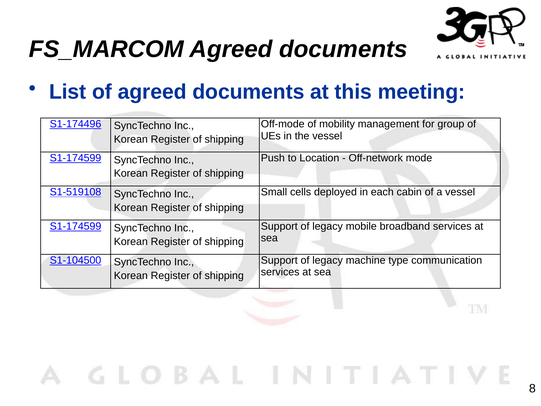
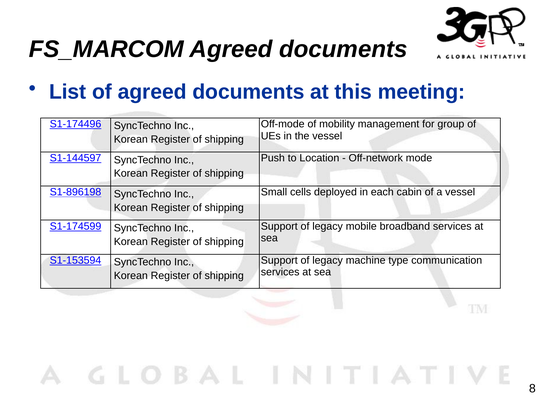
S1-174599 at (76, 158): S1-174599 -> S1-144597
S1-519108: S1-519108 -> S1-896198
S1-104500: S1-104500 -> S1-153594
